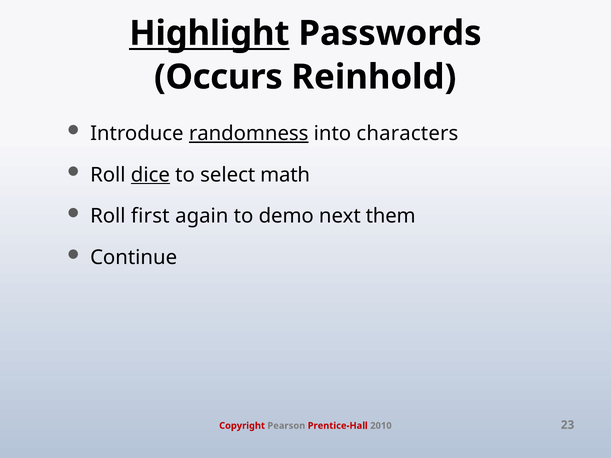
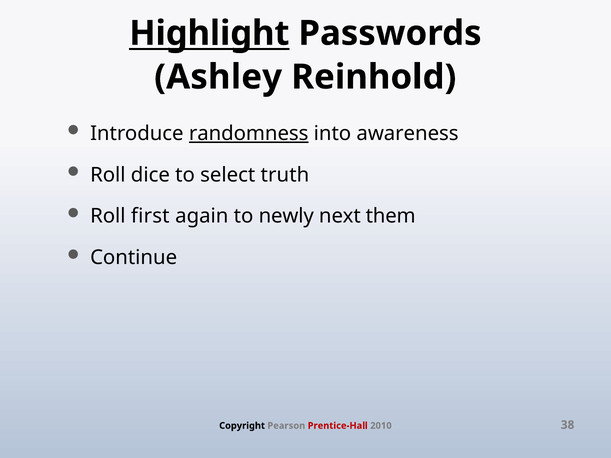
Occurs: Occurs -> Ashley
characters: characters -> awareness
dice underline: present -> none
math: math -> truth
demo: demo -> newly
Copyright colour: red -> black
23: 23 -> 38
